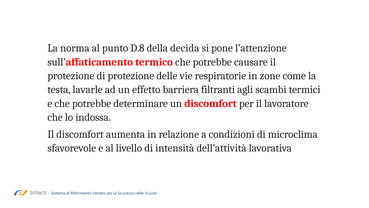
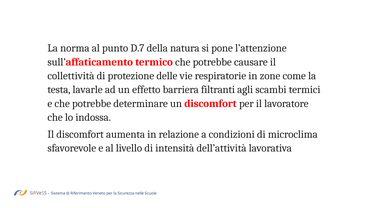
D.8: D.8 -> D.7
decida: decida -> natura
protezione at (71, 76): protezione -> collettività
